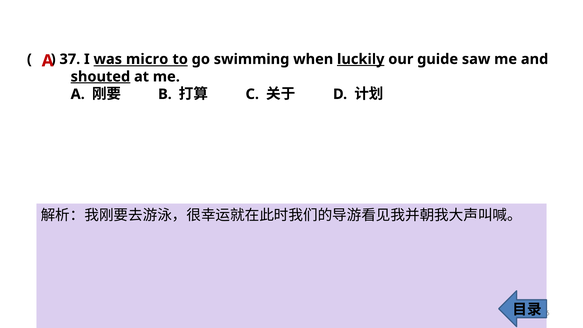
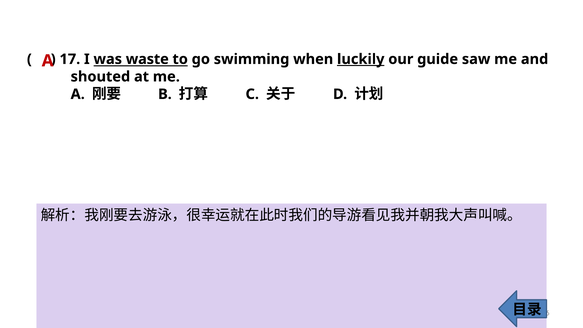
37: 37 -> 17
micro: micro -> waste
shouted underline: present -> none
